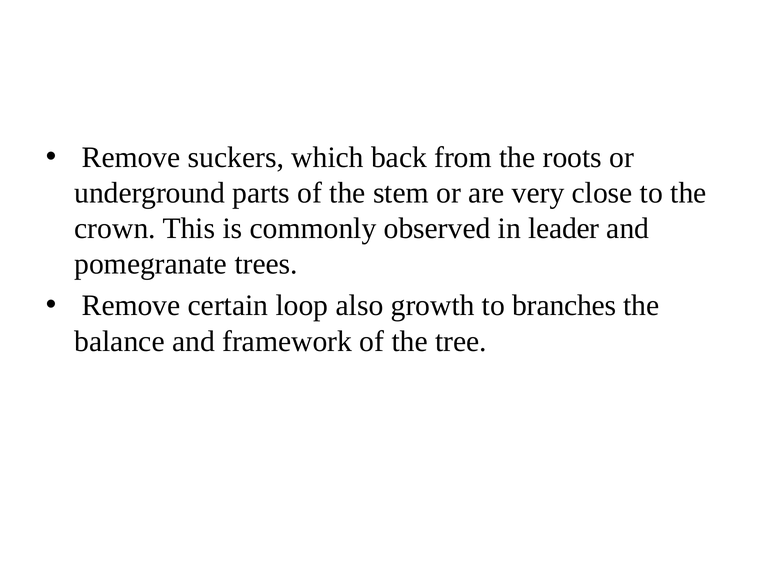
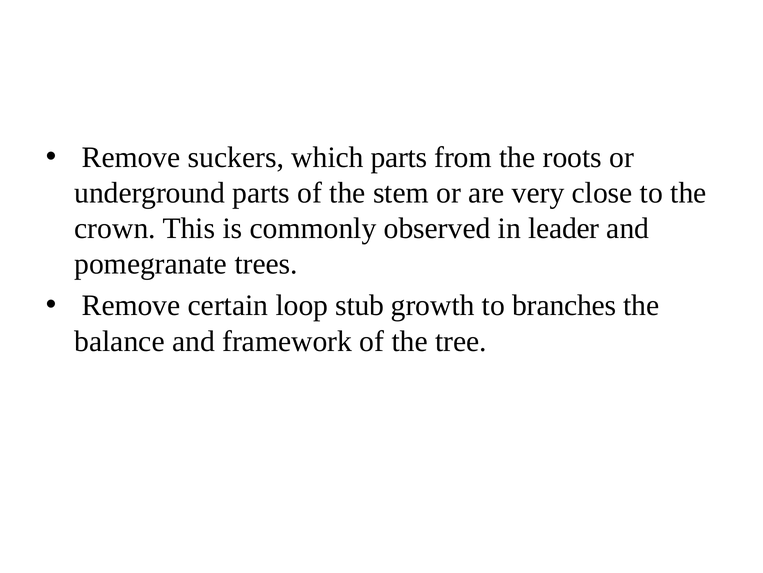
which back: back -> parts
also: also -> stub
